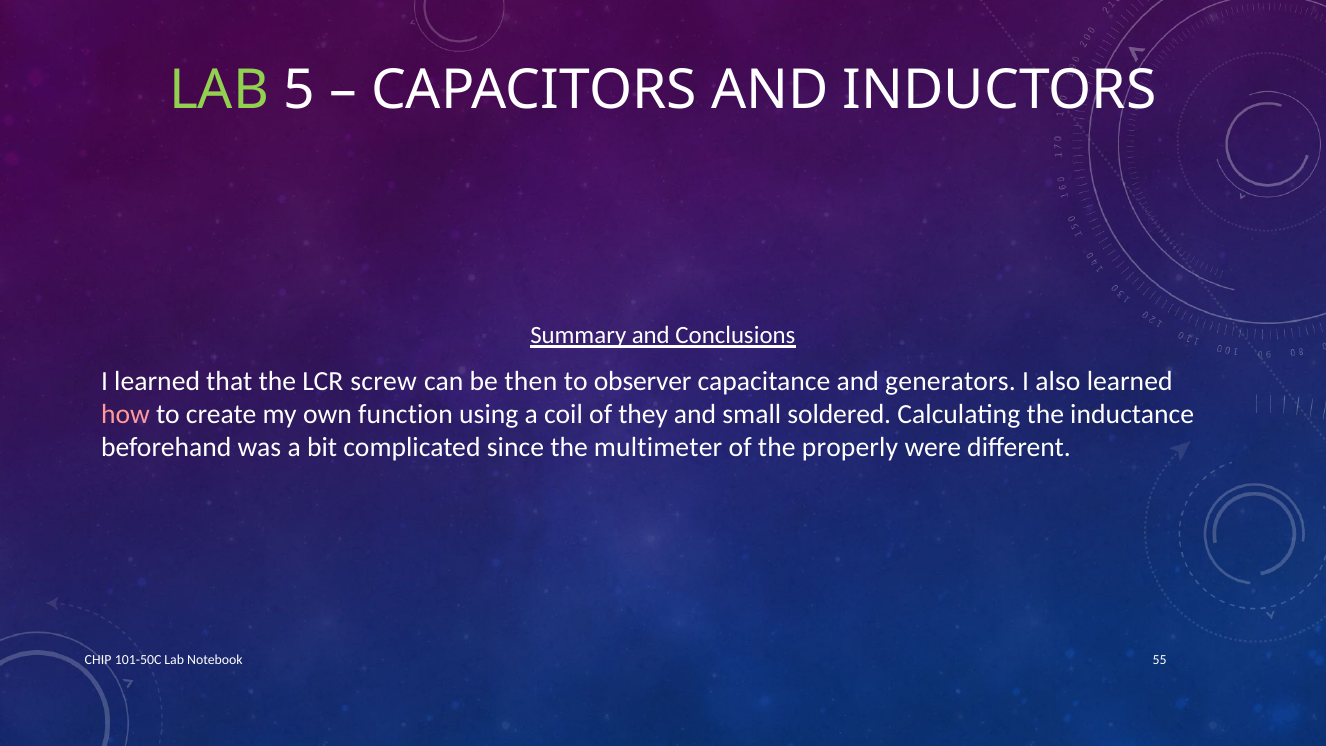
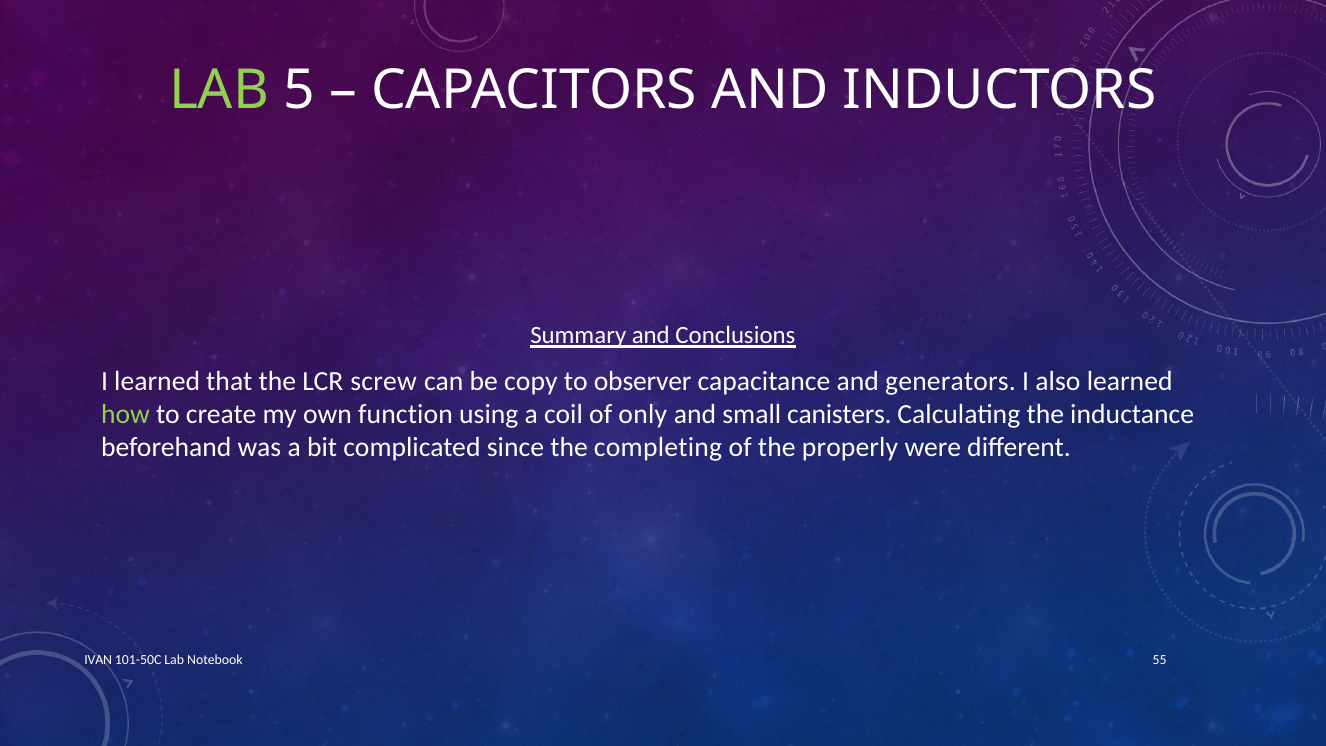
then: then -> copy
how colour: pink -> light green
they: they -> only
soldered: soldered -> canisters
multimeter: multimeter -> completing
CHIP: CHIP -> IVAN
